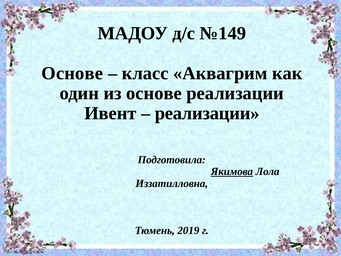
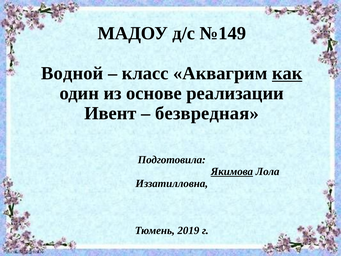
Основе at (72, 73): Основе -> Водной
как underline: none -> present
реализации at (207, 113): реализации -> безвредная
